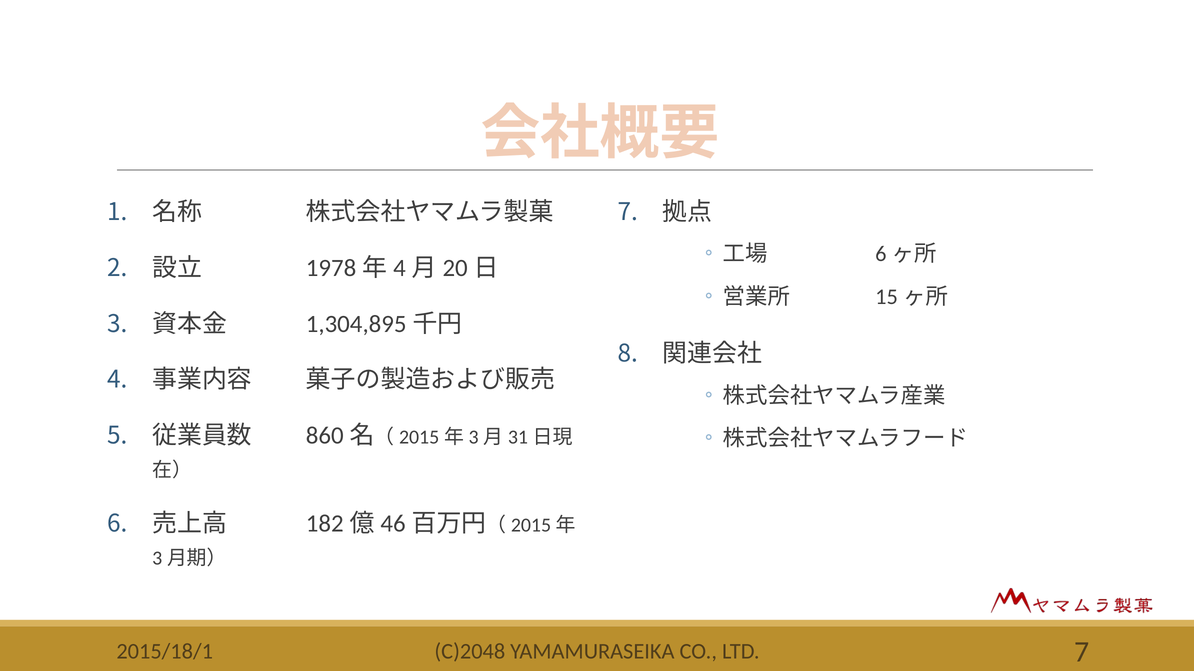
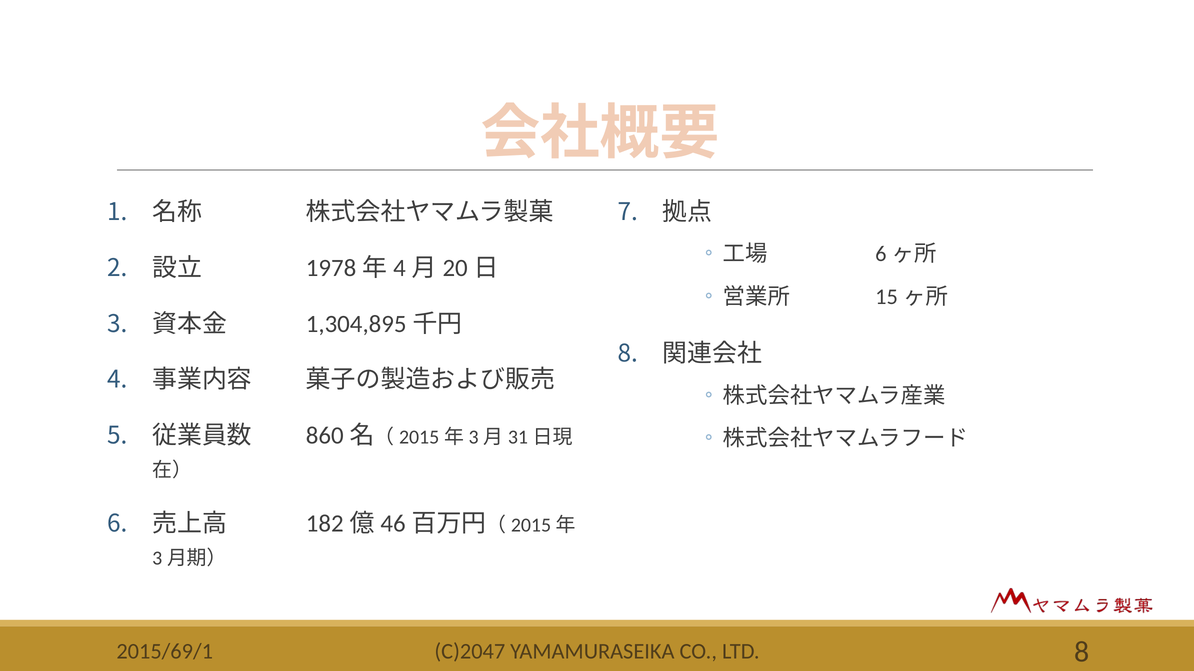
C)2048: C)2048 -> C)2047
LTD 7: 7 -> 8
2015/18/1: 2015/18/1 -> 2015/69/1
